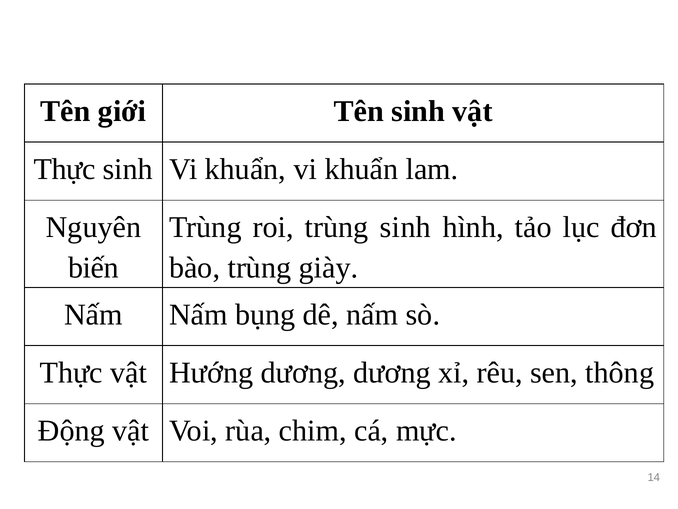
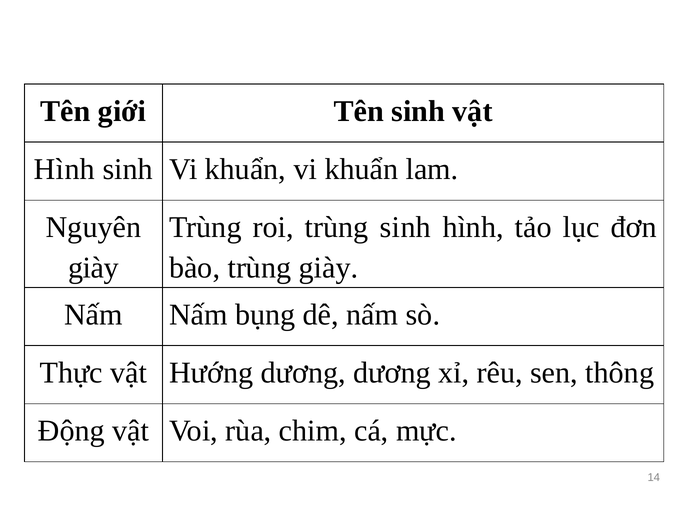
Thực at (65, 169): Thực -> Hình
biến at (94, 267): biến -> giày
